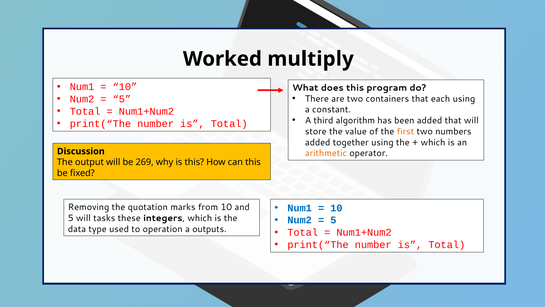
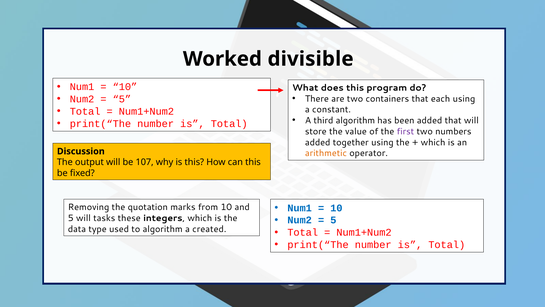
multiply: multiply -> divisible
first colour: orange -> purple
269: 269 -> 107
to operation: operation -> algorithm
outputs: outputs -> created
